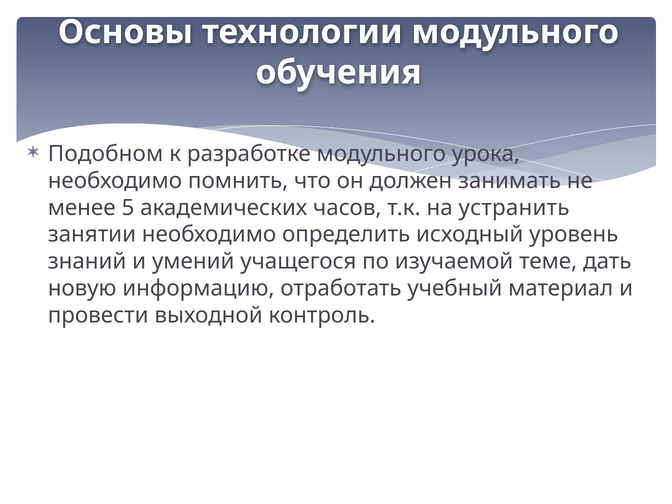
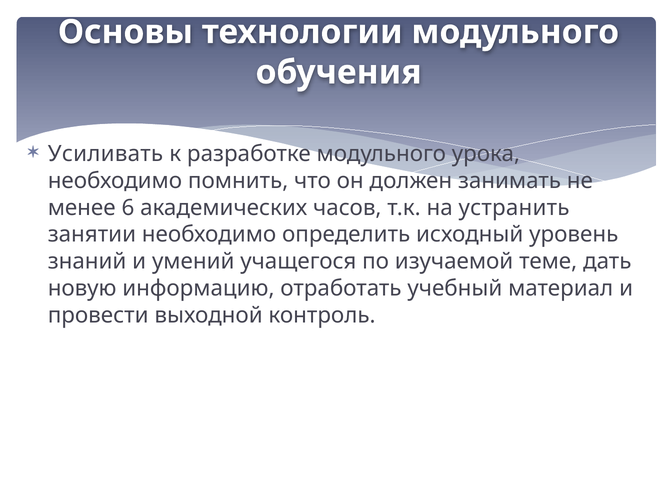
Подобном: Подобном -> Усиливать
5: 5 -> 6
